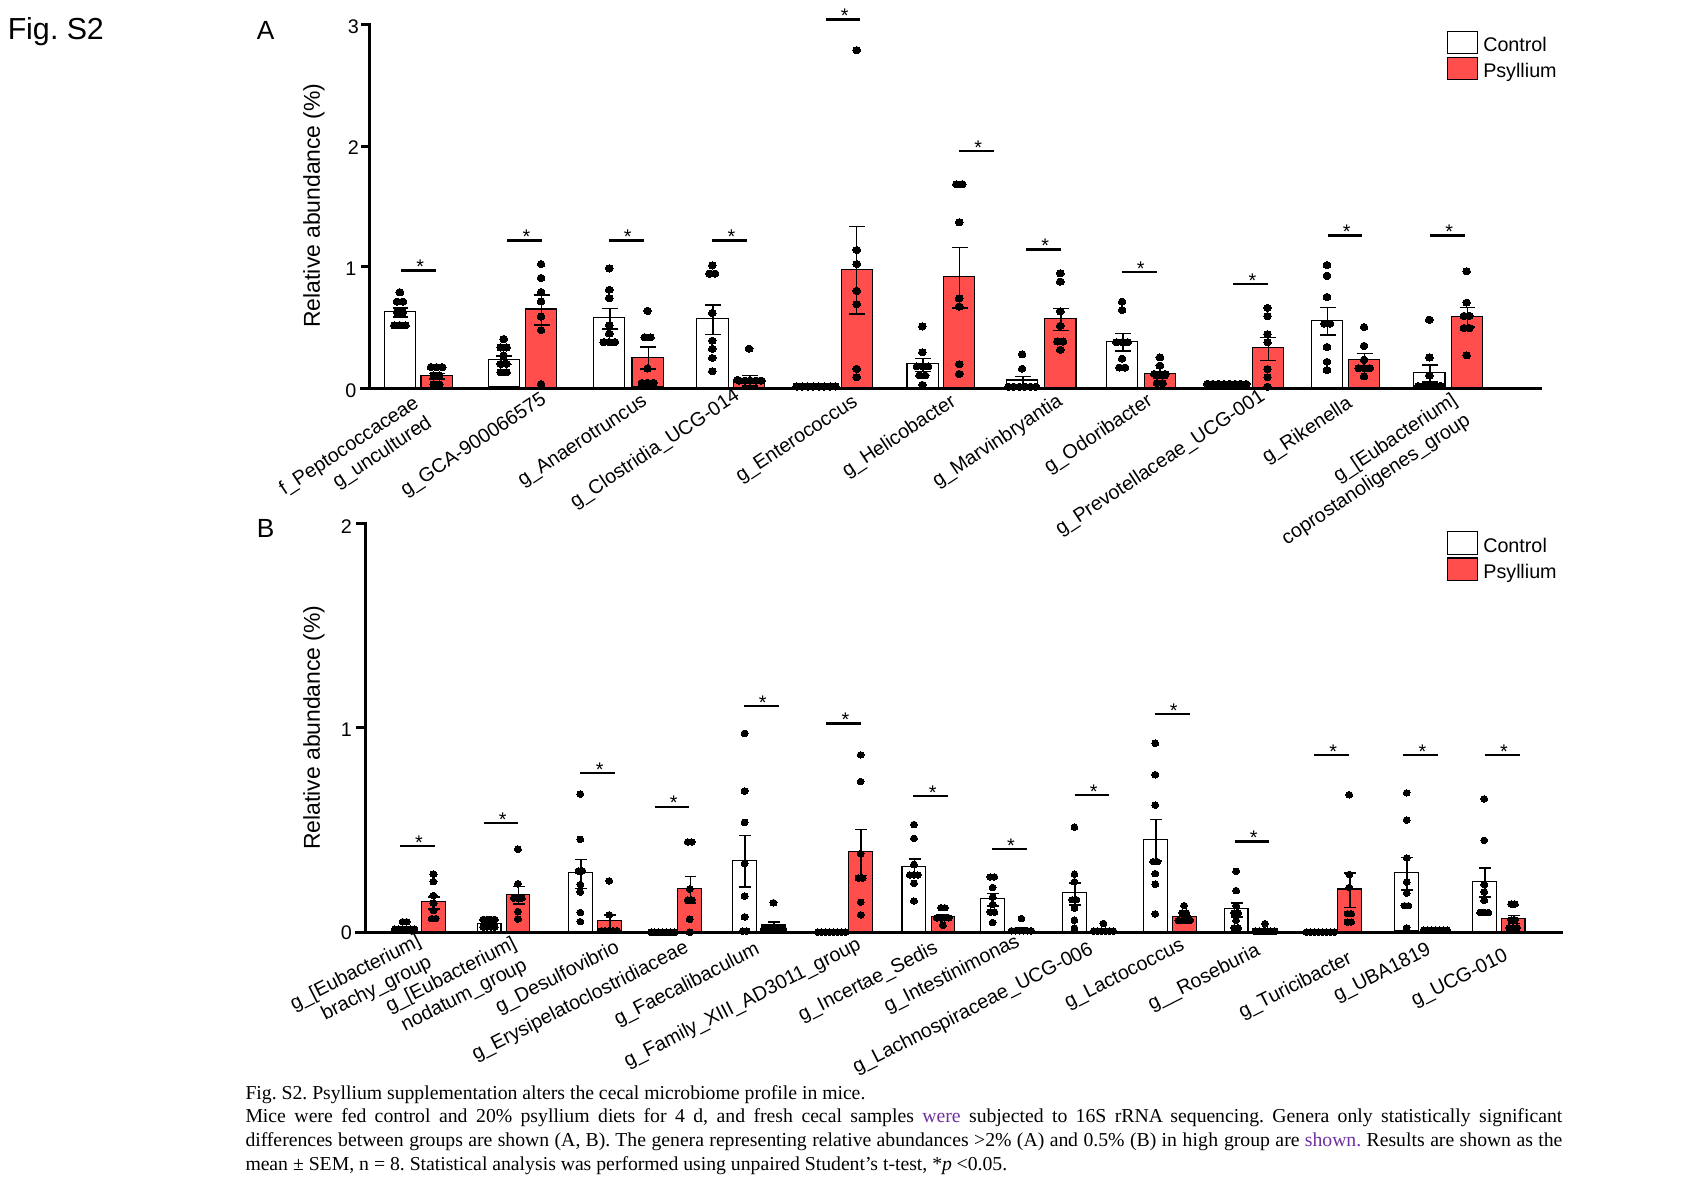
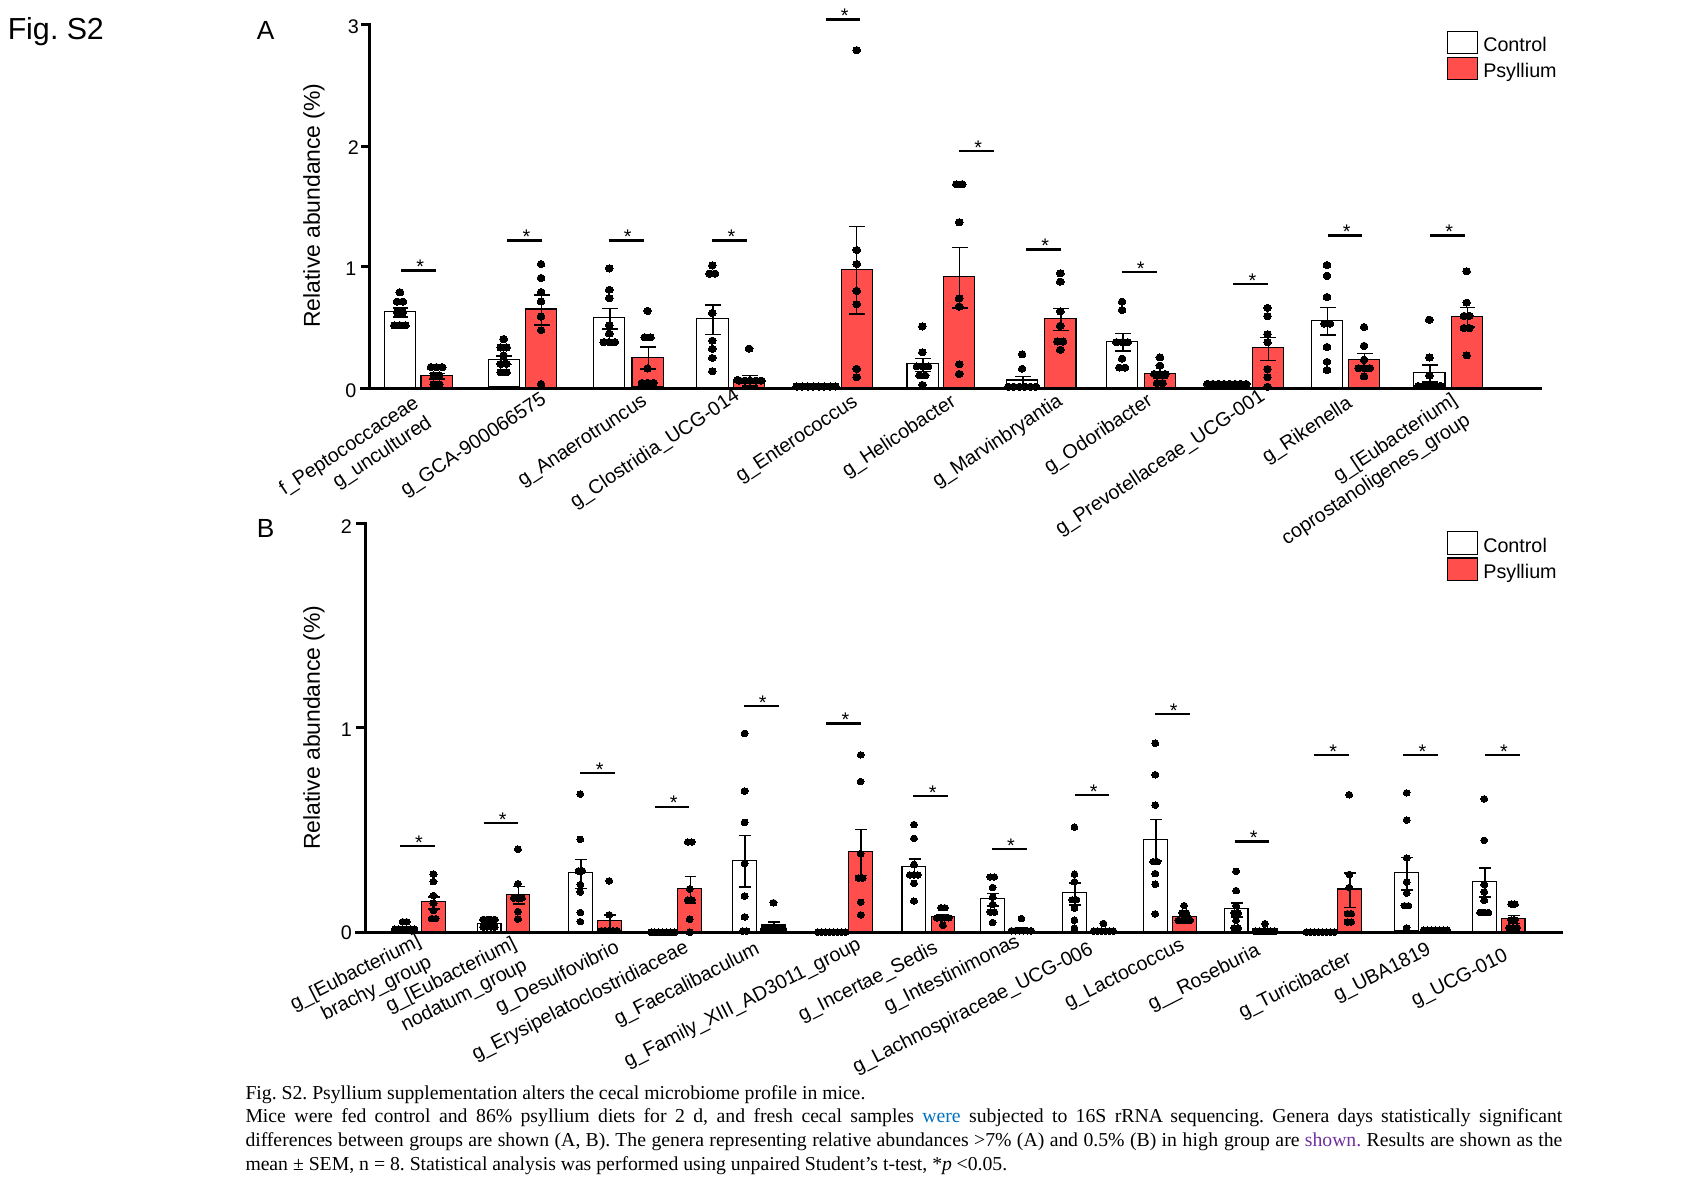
20%: 20% -> 86%
for 4: 4 -> 2
were at (942, 1117) colour: purple -> blue
only: only -> days
>2%: >2% -> >7%
